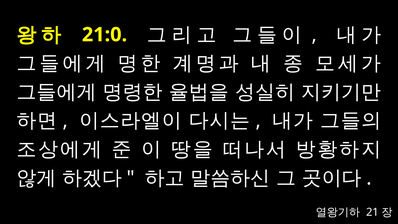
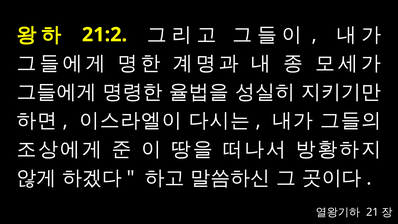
21:0: 21:0 -> 21:2
